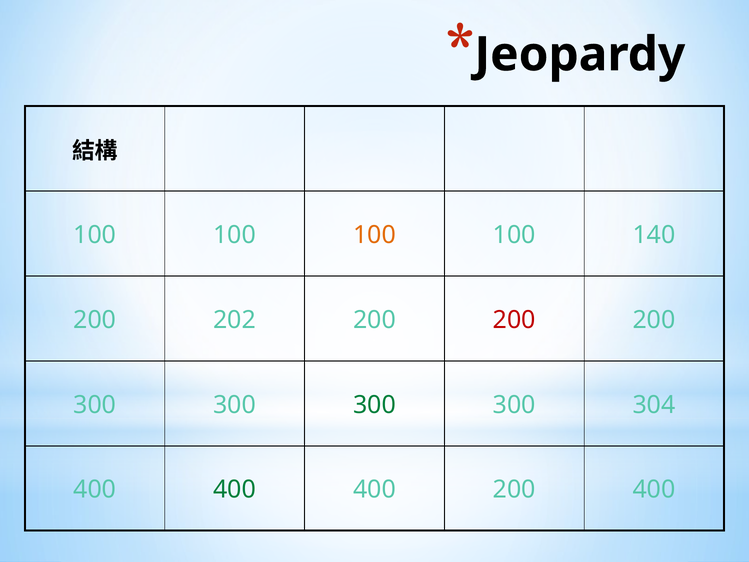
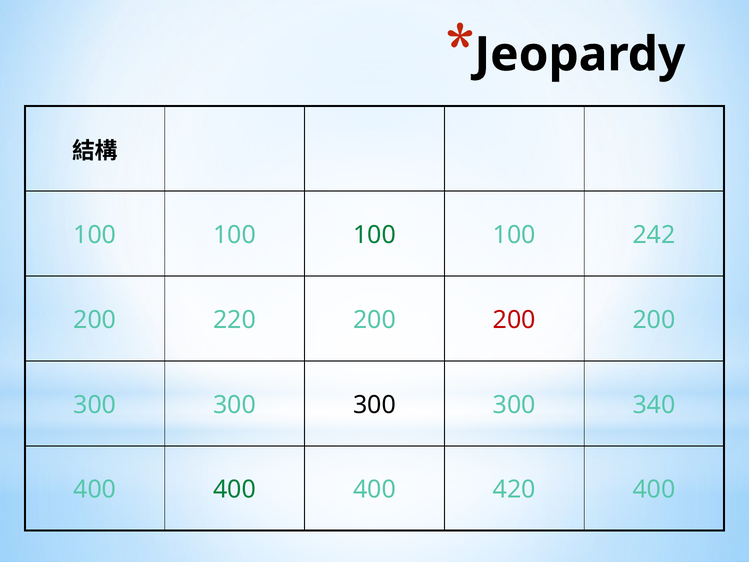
100 at (374, 235) colour: orange -> green
140: 140 -> 242
202: 202 -> 220
300 at (374, 405) colour: green -> black
304: 304 -> 340
400 200: 200 -> 420
